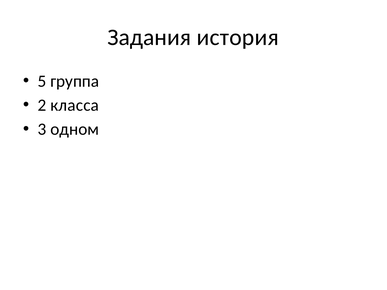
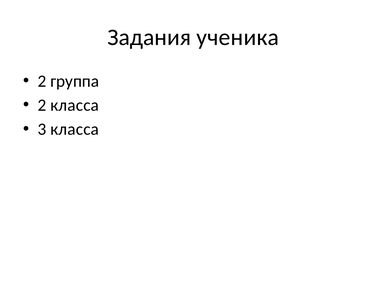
история: история -> ученика
5 at (42, 81): 5 -> 2
3 одном: одном -> класса
